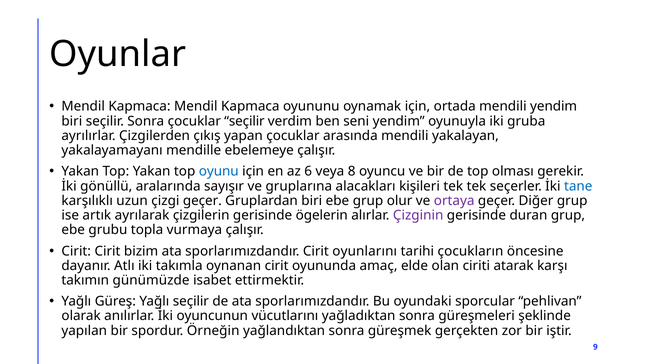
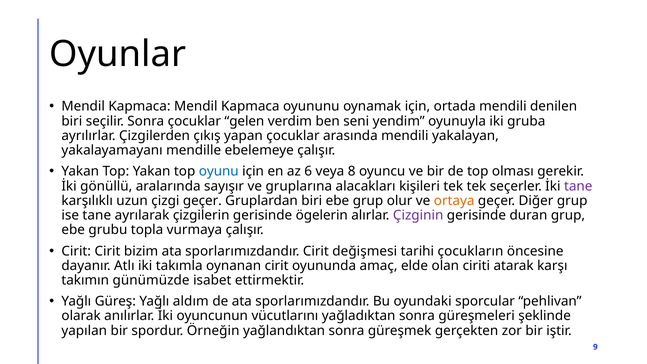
mendili yendim: yendim -> denilen
çocuklar seçilir: seçilir -> gelen
tane at (578, 186) colour: blue -> purple
ortaya colour: purple -> orange
ise artık: artık -> tane
oyunlarını: oyunlarını -> değişmesi
Yağlı seçilir: seçilir -> aldım
